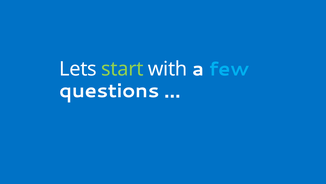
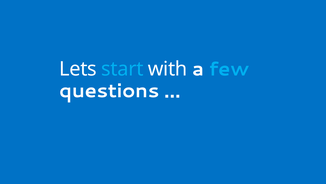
start colour: light green -> light blue
